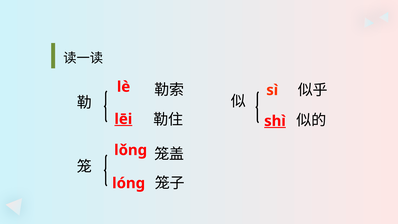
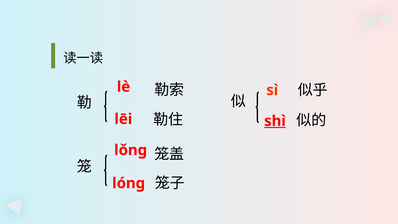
lēi underline: present -> none
